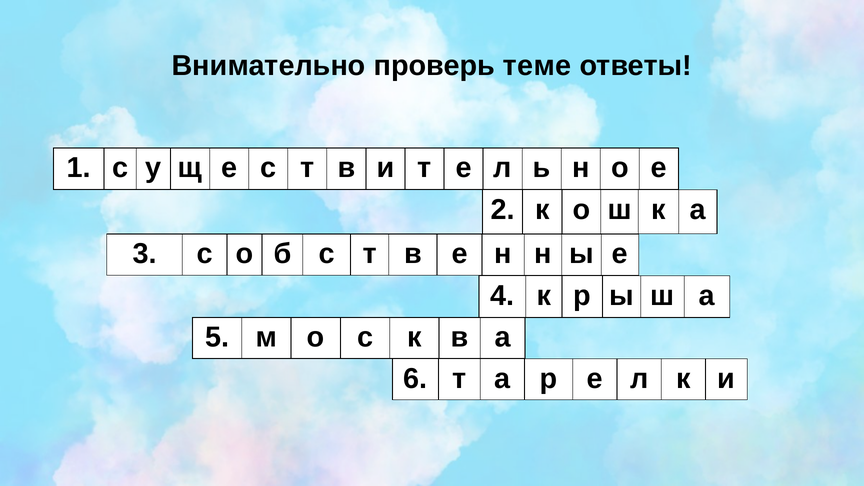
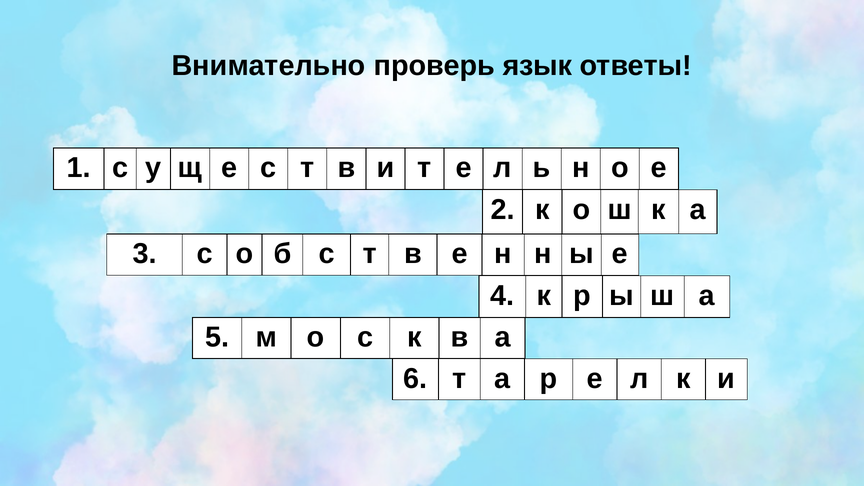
теме: теме -> язык
